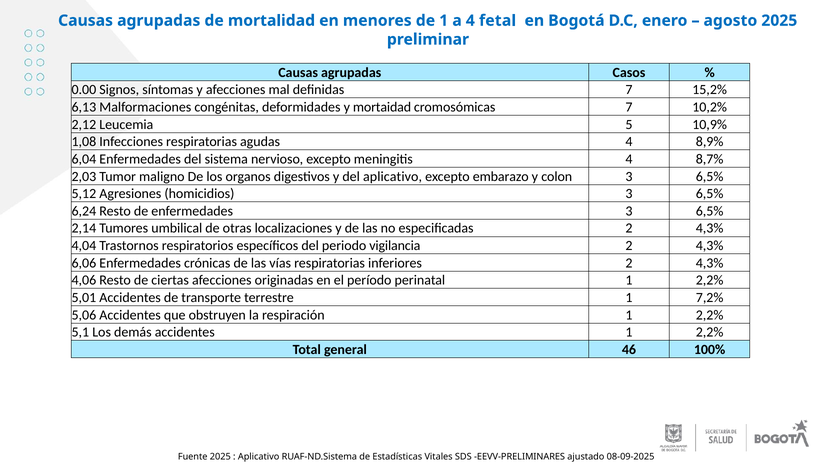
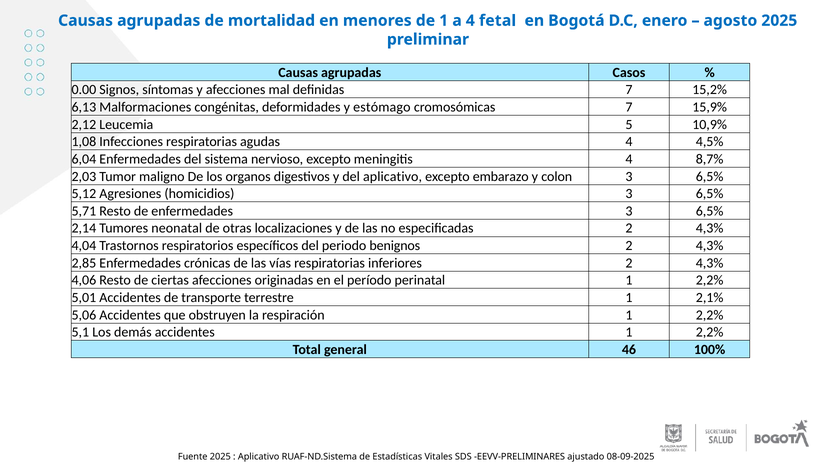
mortaidad: mortaidad -> estómago
10,2%: 10,2% -> 15,9%
8,9%: 8,9% -> 4,5%
6,24: 6,24 -> 5,71
umbilical: umbilical -> neonatal
vigilancia: vigilancia -> benignos
6,06: 6,06 -> 2,85
7,2%: 7,2% -> 2,1%
